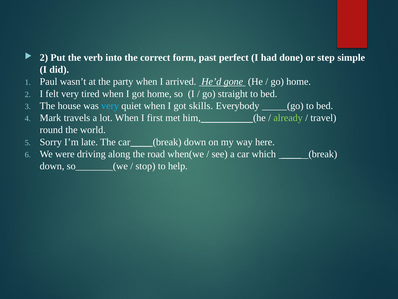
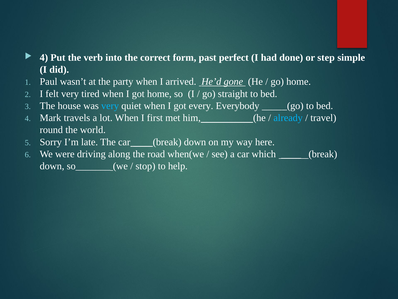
2 at (44, 58): 2 -> 4
skills: skills -> every
already colour: light green -> light blue
